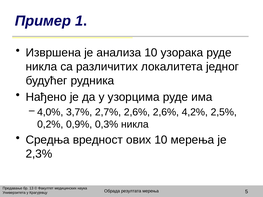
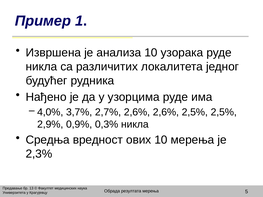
2,6% 4,2%: 4,2% -> 2,5%
0,2%: 0,2% -> 2,9%
